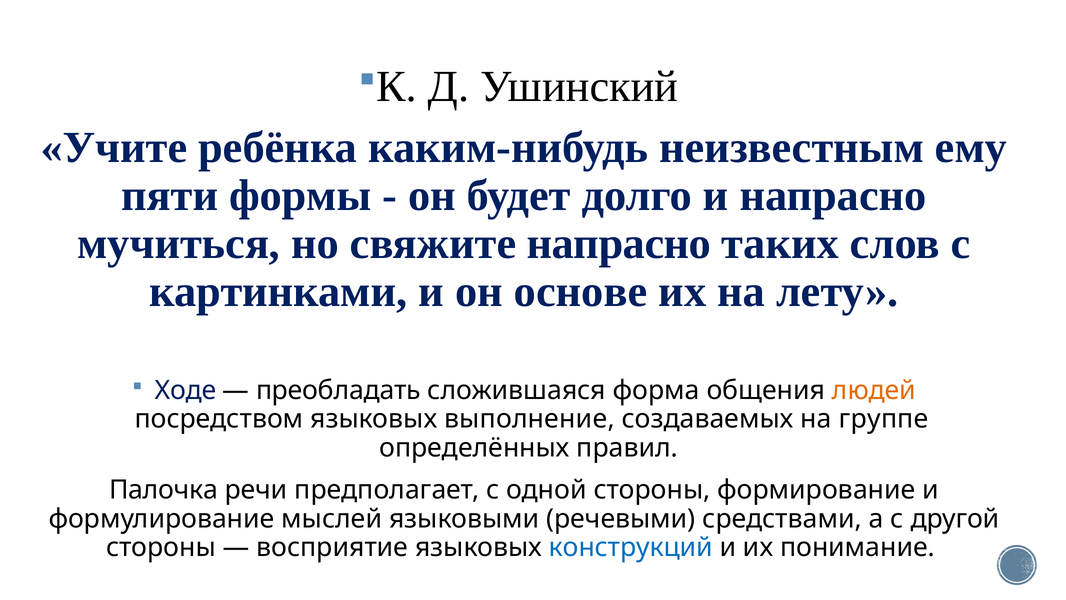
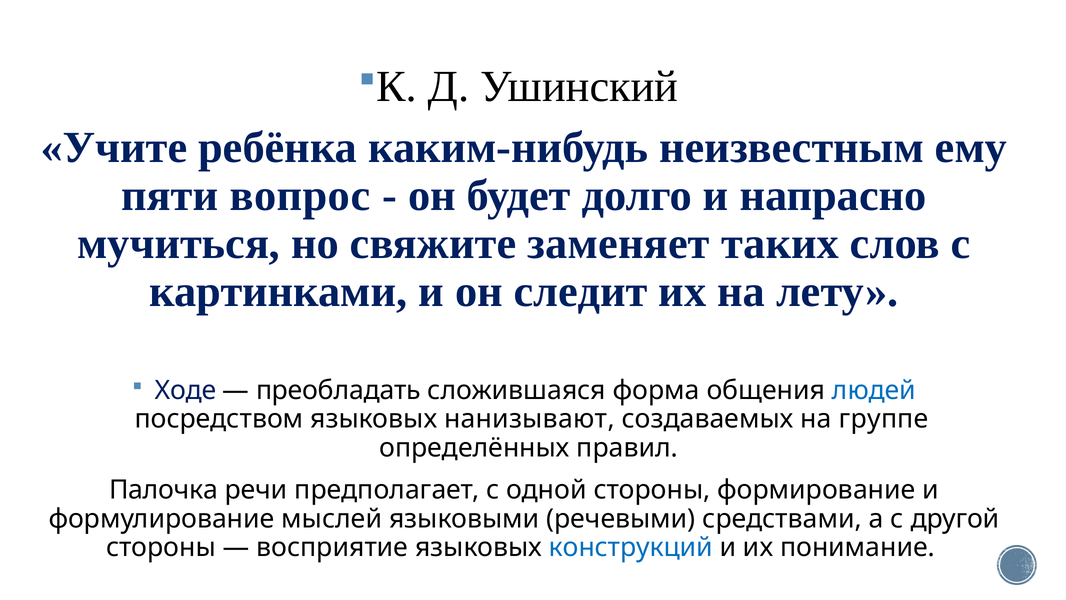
формы: формы -> вопрос
свяжите напрасно: напрасно -> заменяет
основе: основе -> следит
людей colour: orange -> blue
выполнение: выполнение -> нанизывают
